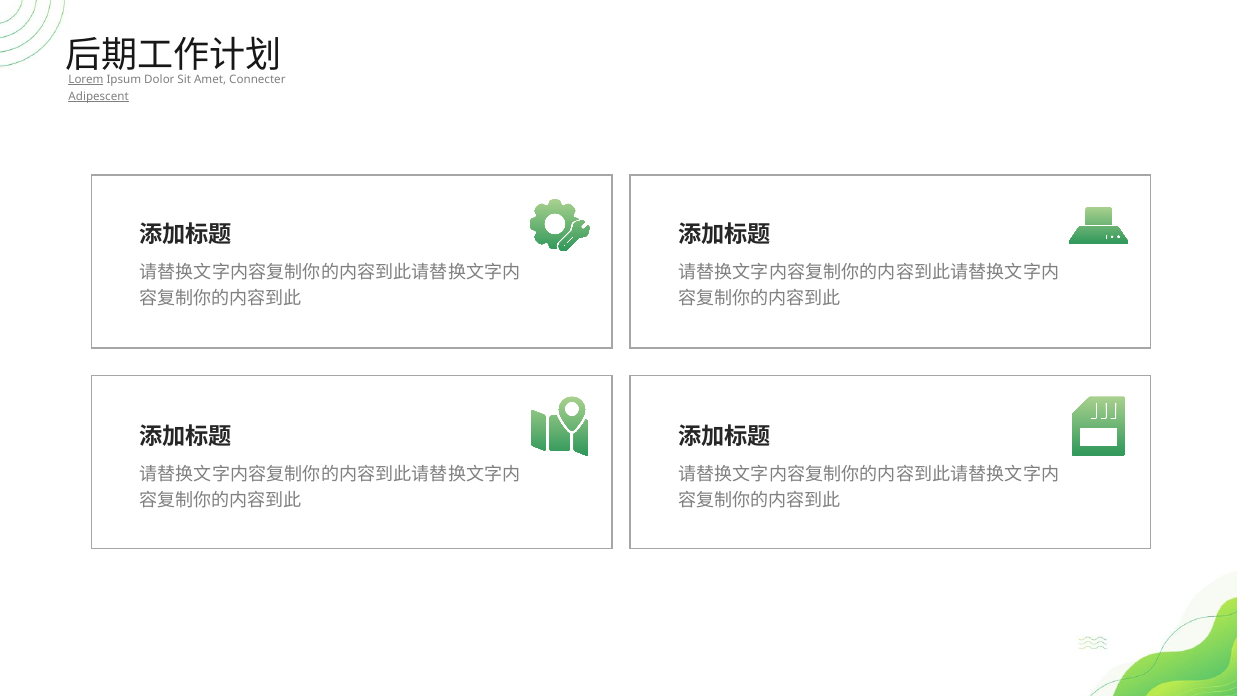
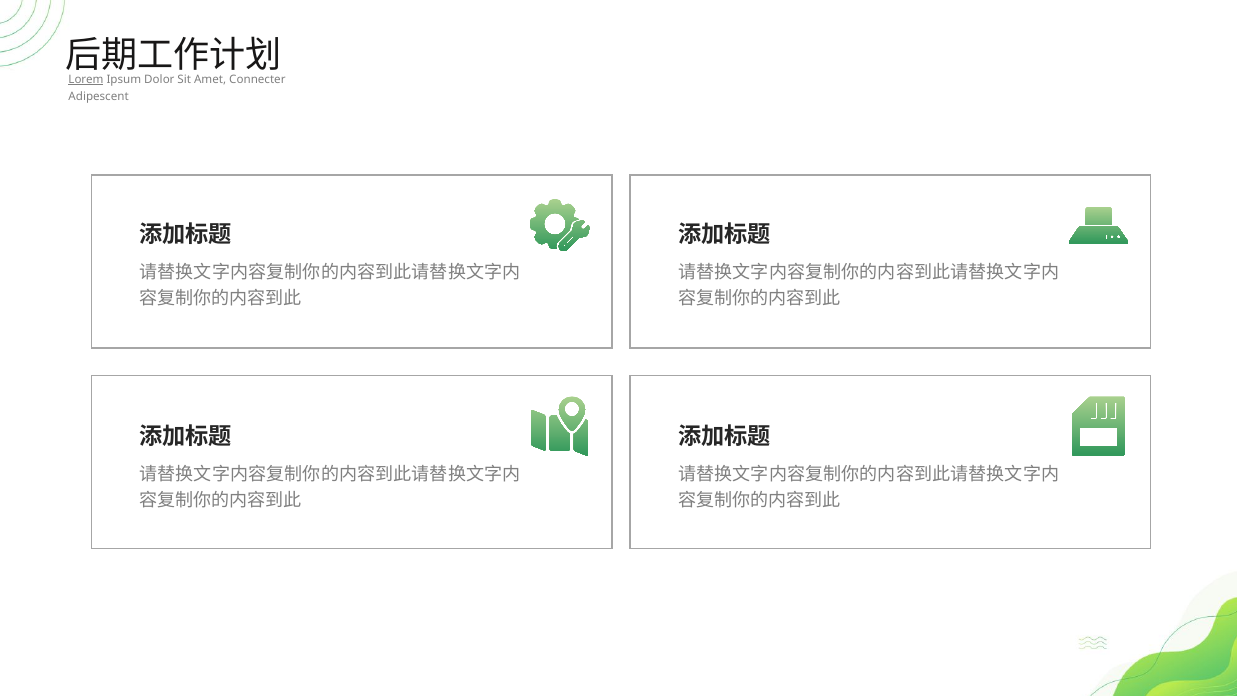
Adipescent underline: present -> none
